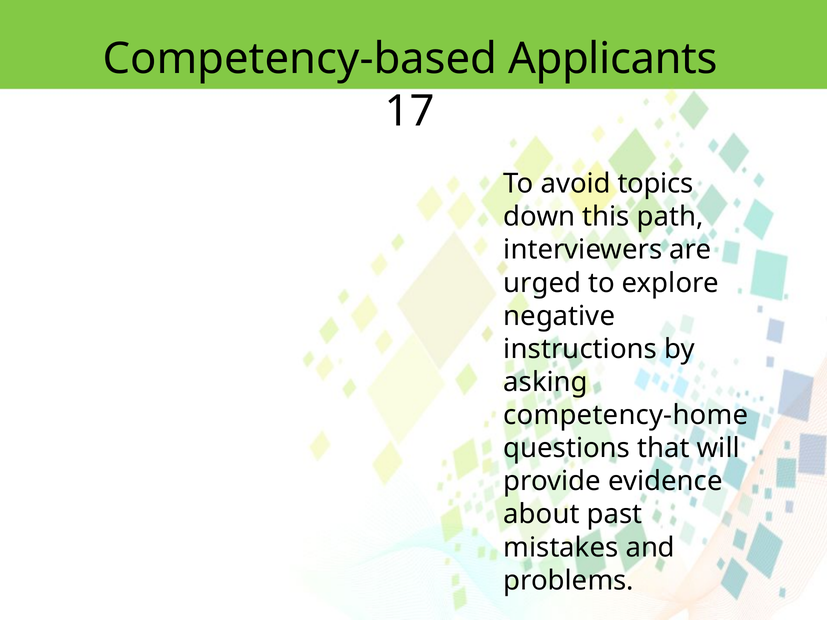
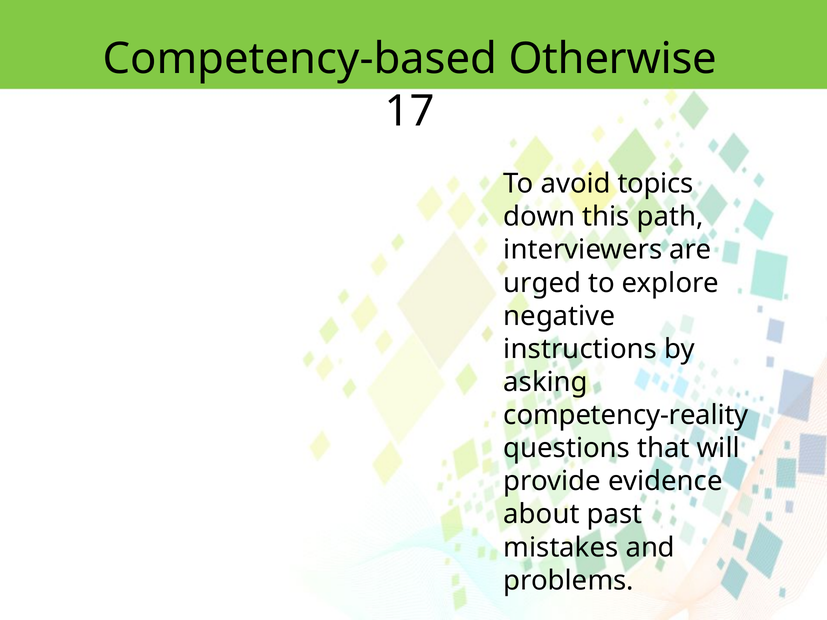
Applicants: Applicants -> Otherwise
competency-home: competency-home -> competency-reality
